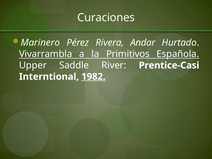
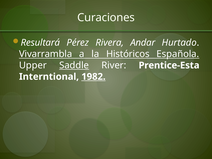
Marinero: Marinero -> Resultará
Primitivos: Primitivos -> Históricos
Saddle underline: none -> present
Prentice-Casi: Prentice-Casi -> Prentice-Esta
